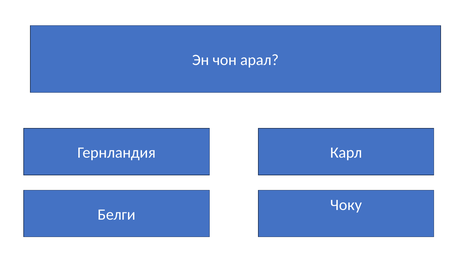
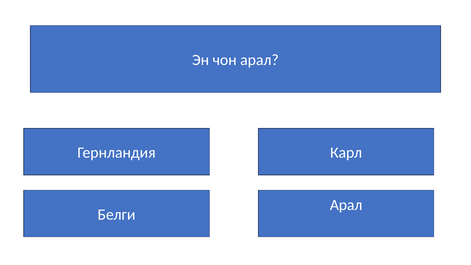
Чоку at (346, 205): Чоку -> Арал
